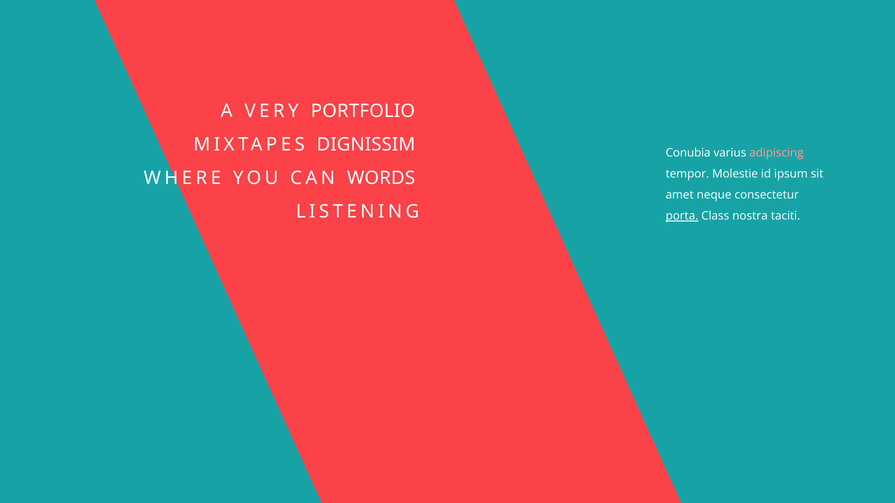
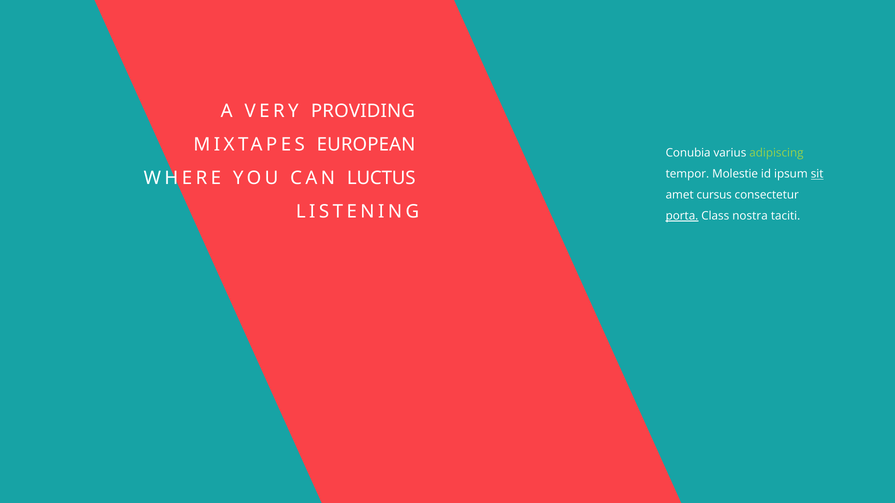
PORTFOLIO: PORTFOLIO -> PROVIDING
DIGNISSIM: DIGNISSIM -> EUROPEAN
adipiscing colour: pink -> light green
sit underline: none -> present
WORDS: WORDS -> LUCTUS
neque: neque -> cursus
